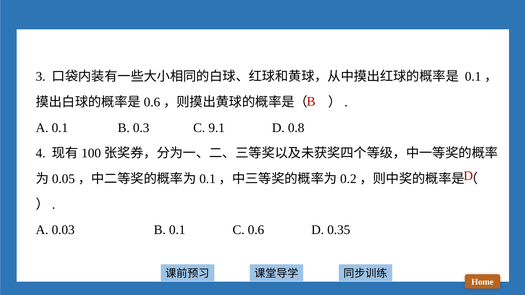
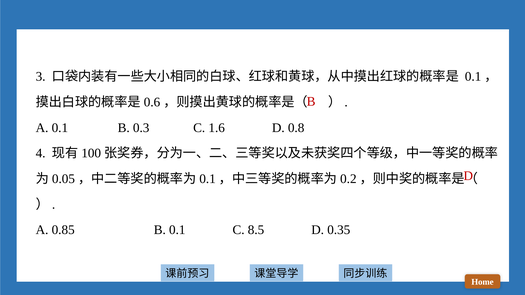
9.1: 9.1 -> 1.6
0.03: 0.03 -> 0.85
0.6: 0.6 -> 8.5
